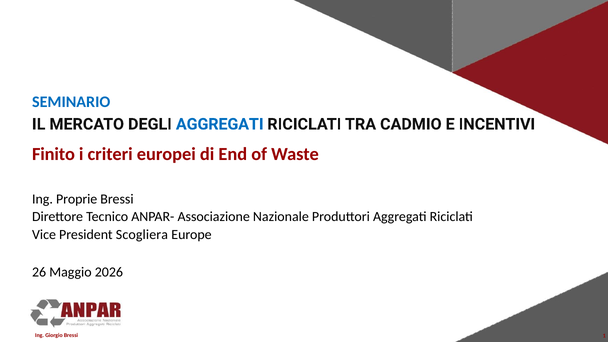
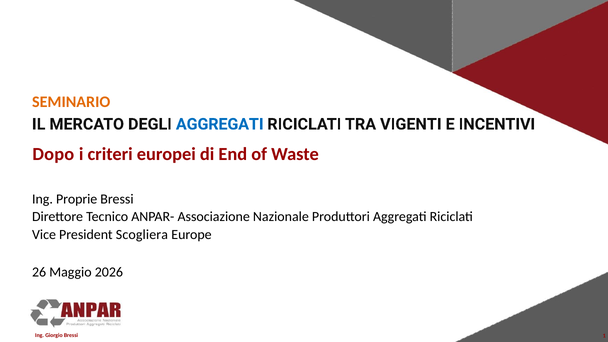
SEMINARIO colour: blue -> orange
CADMIO: CADMIO -> VIGENTI
Finito: Finito -> Dopo
